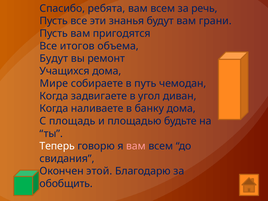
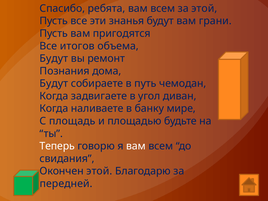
за речь: речь -> этой
Учащихся: Учащихся -> Познания
Мире at (54, 84): Мире -> Будут
банку дома: дома -> мире
вам at (136, 146) colour: pink -> white
обобщить: обобщить -> передней
